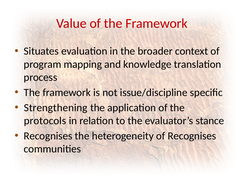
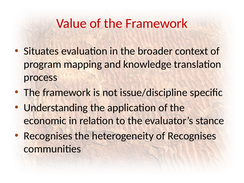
Strengthening: Strengthening -> Understanding
protocols: protocols -> economic
